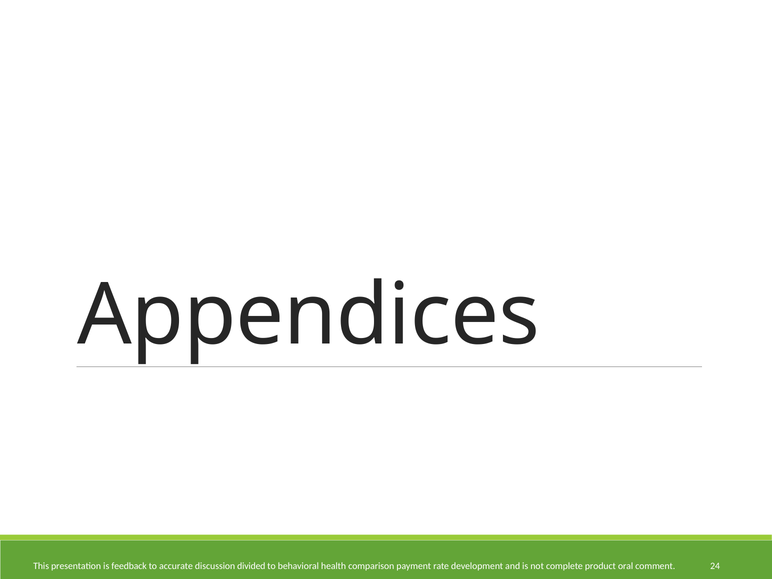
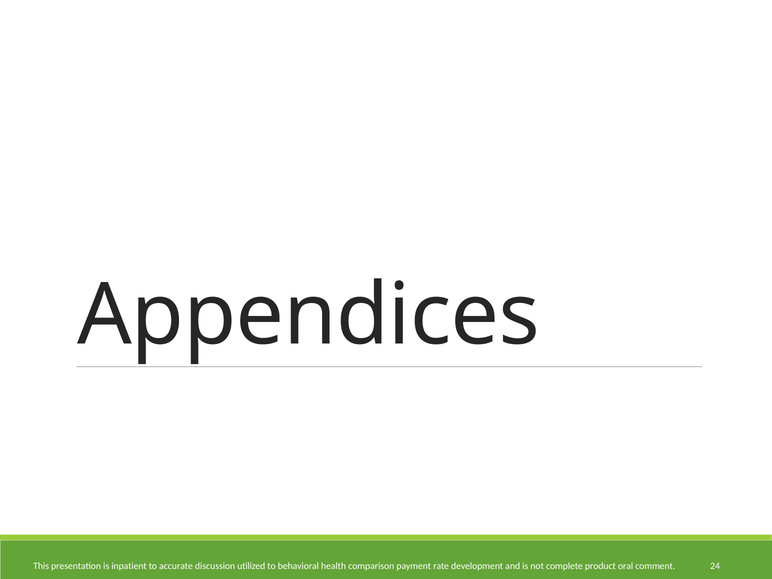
feedback: feedback -> inpatient
divided: divided -> utilized
